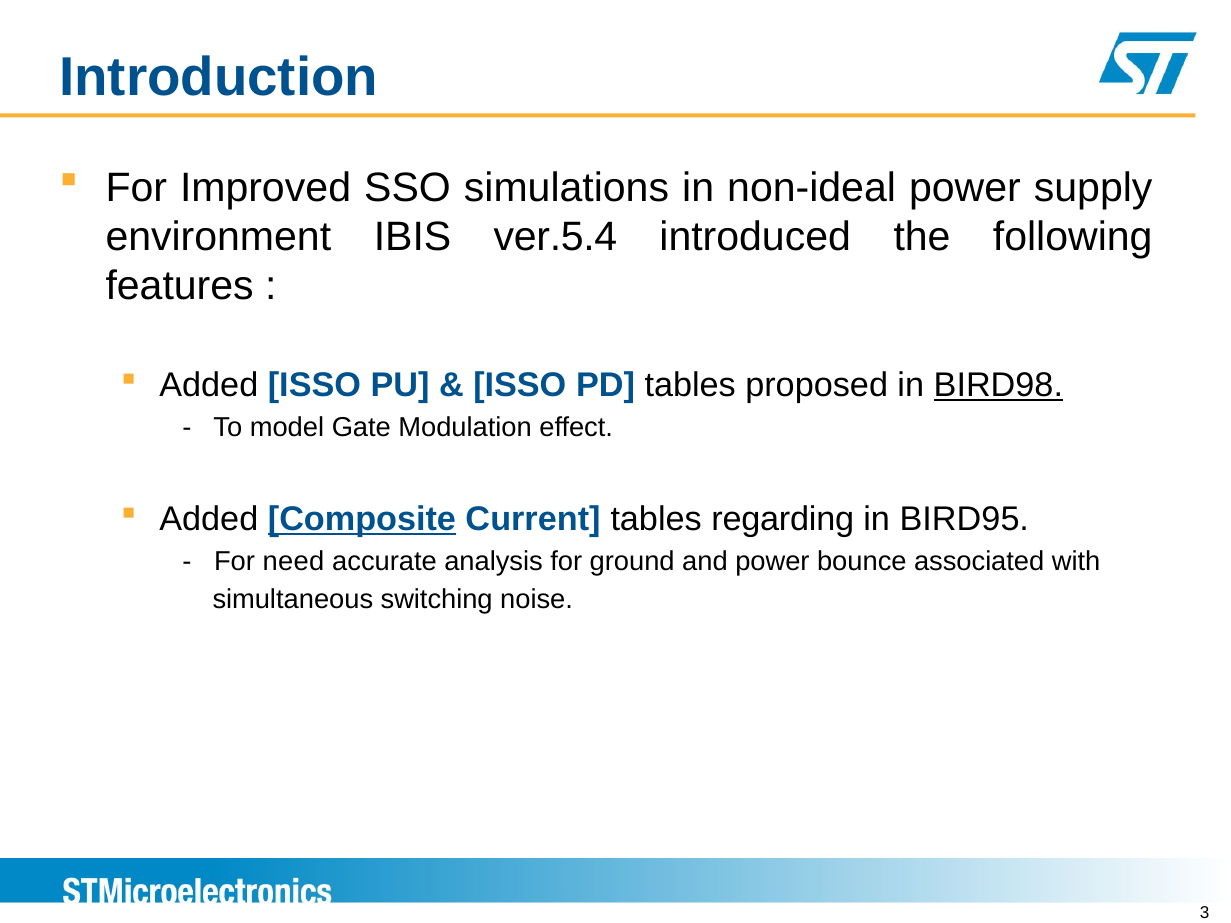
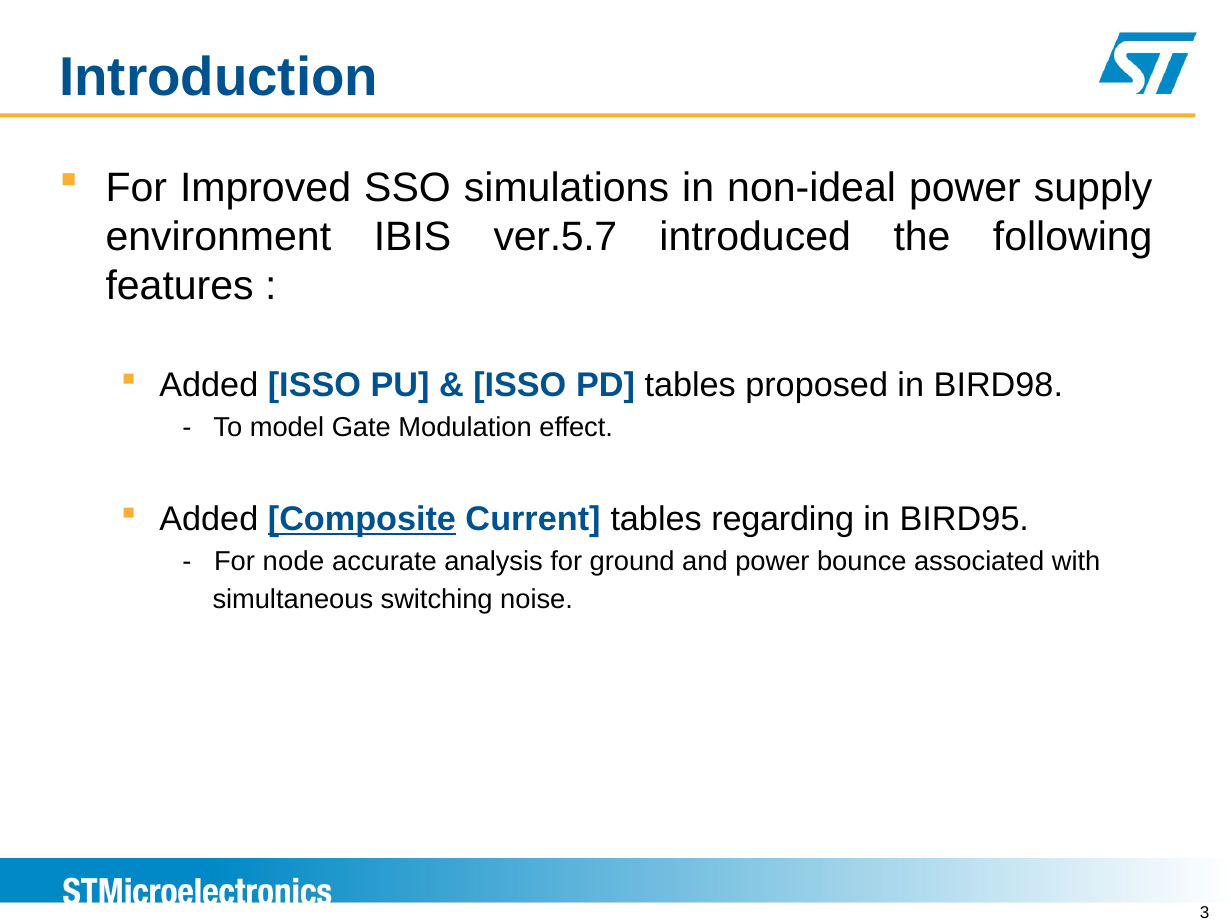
ver.5.4: ver.5.4 -> ver.5.7
BIRD98 underline: present -> none
need: need -> node
